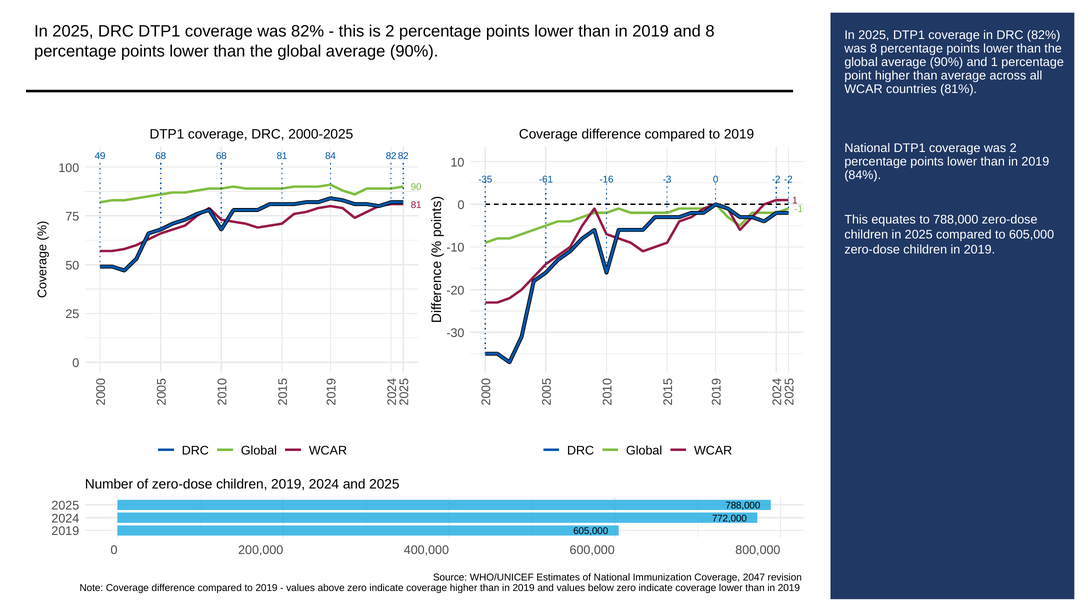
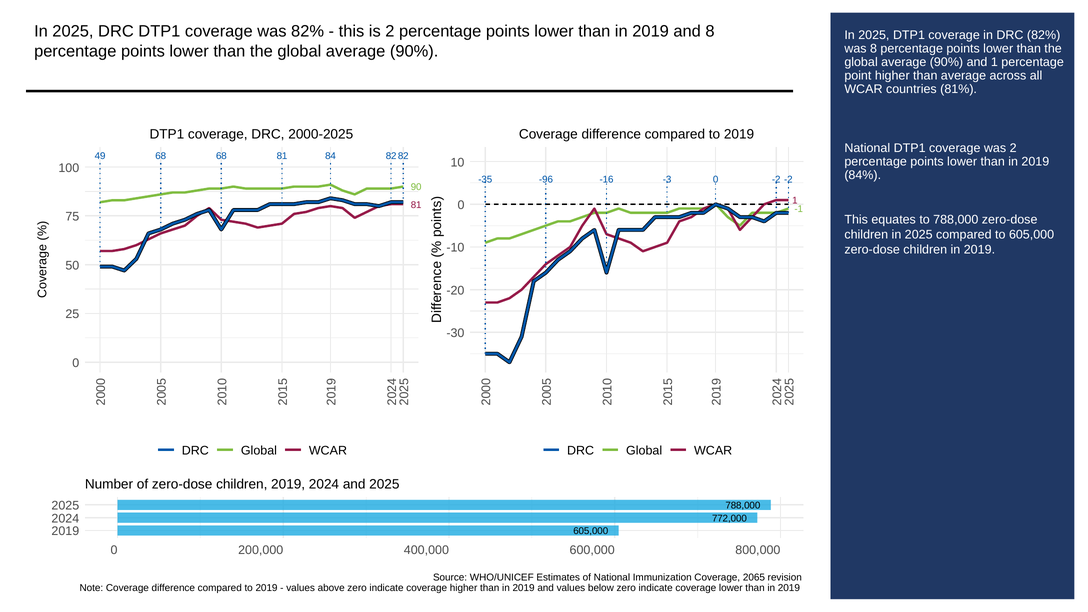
-61: -61 -> -96
2047: 2047 -> 2065
